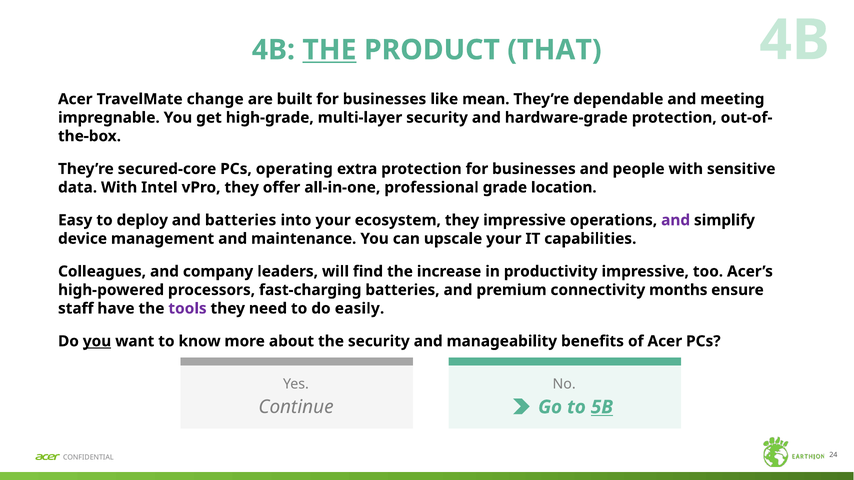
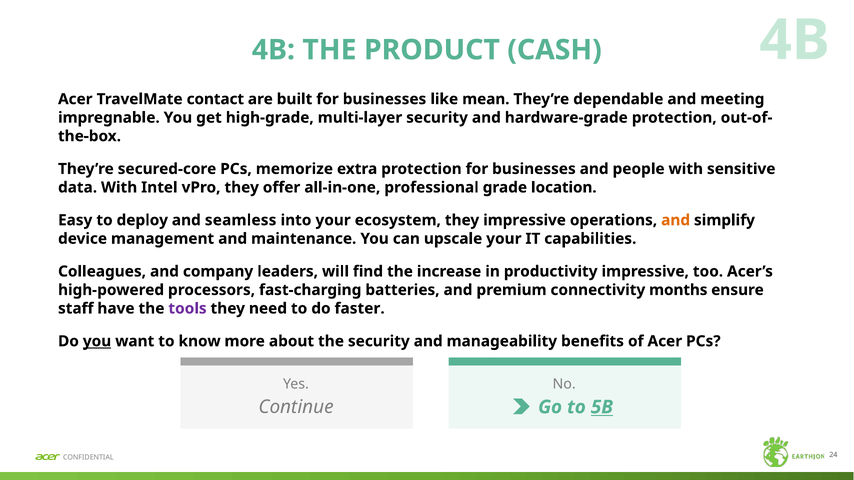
THE at (329, 50) underline: present -> none
THAT: THAT -> CASH
change: change -> contact
operating: operating -> memorize
and batteries: batteries -> seamless
and at (676, 220) colour: purple -> orange
easily: easily -> faster
